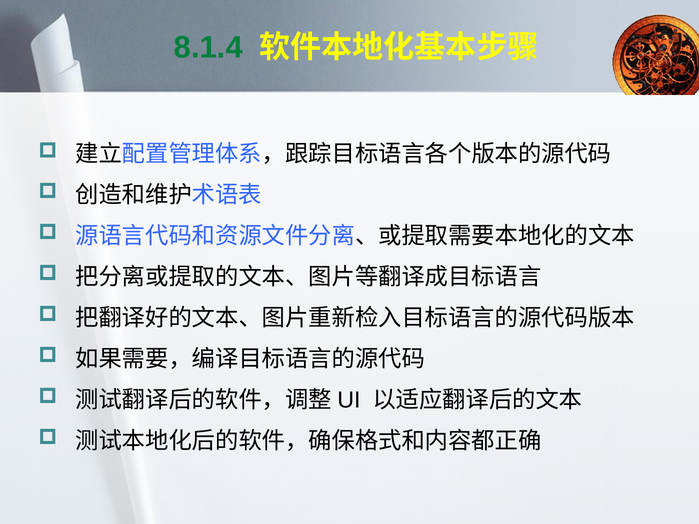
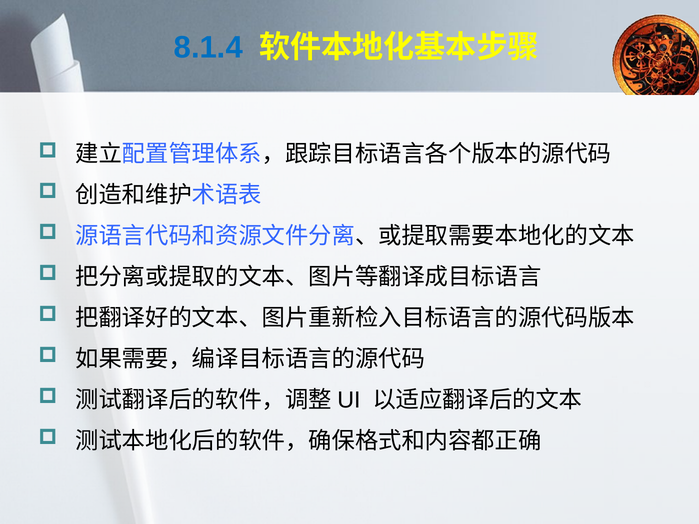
8.1.4 colour: green -> blue
